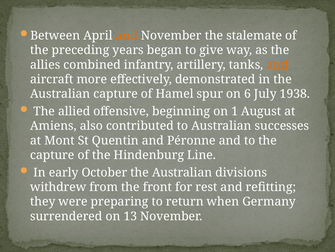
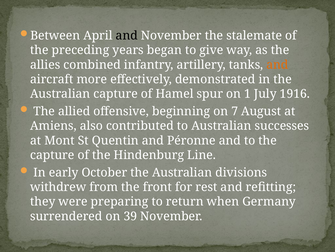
and at (127, 35) colour: orange -> black
6: 6 -> 1
1938: 1938 -> 1916
1: 1 -> 7
13: 13 -> 39
